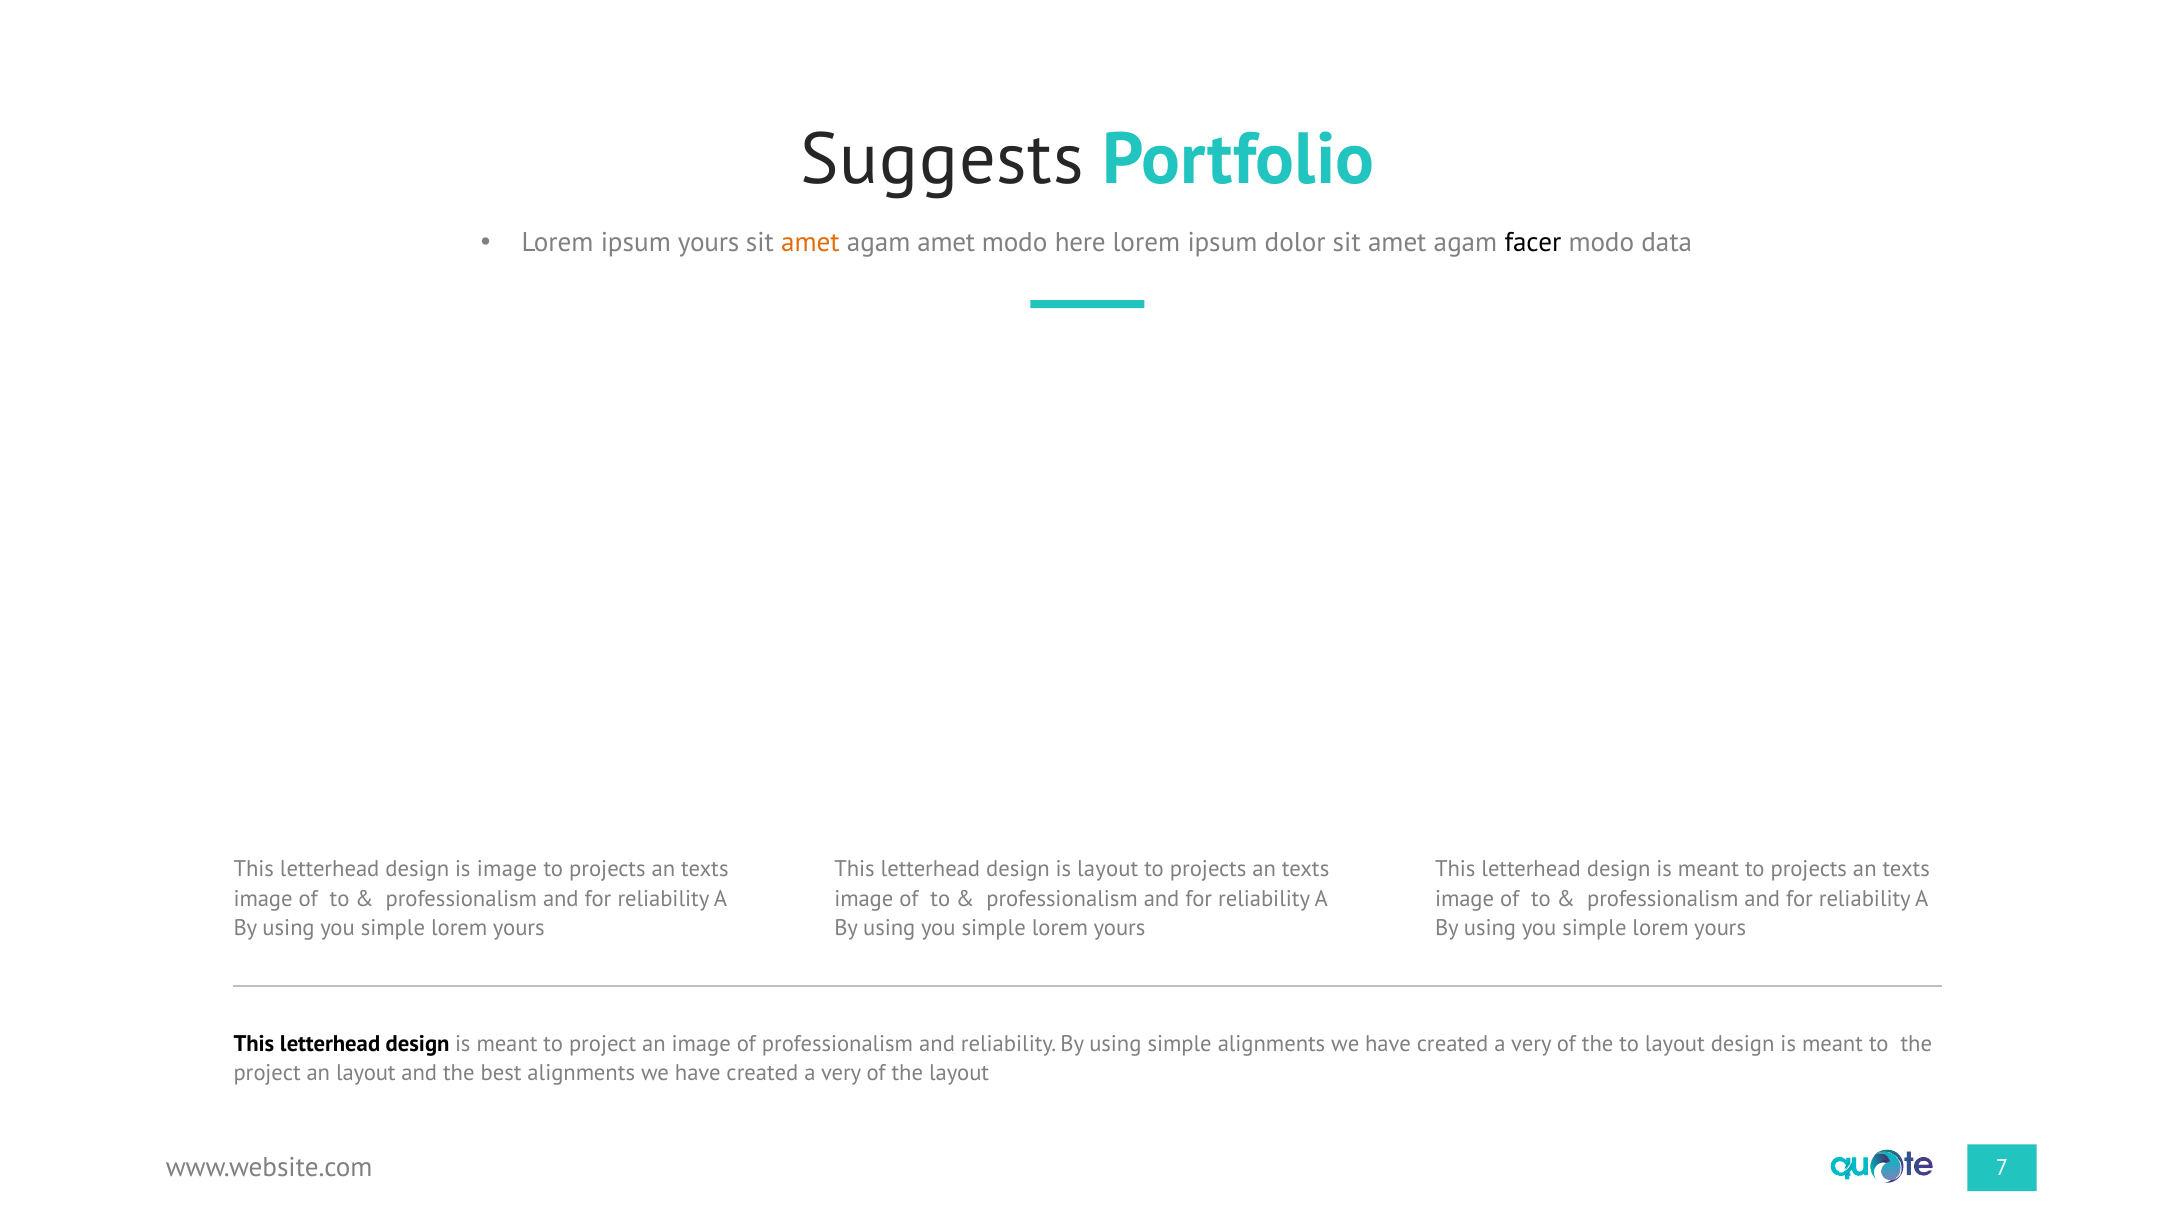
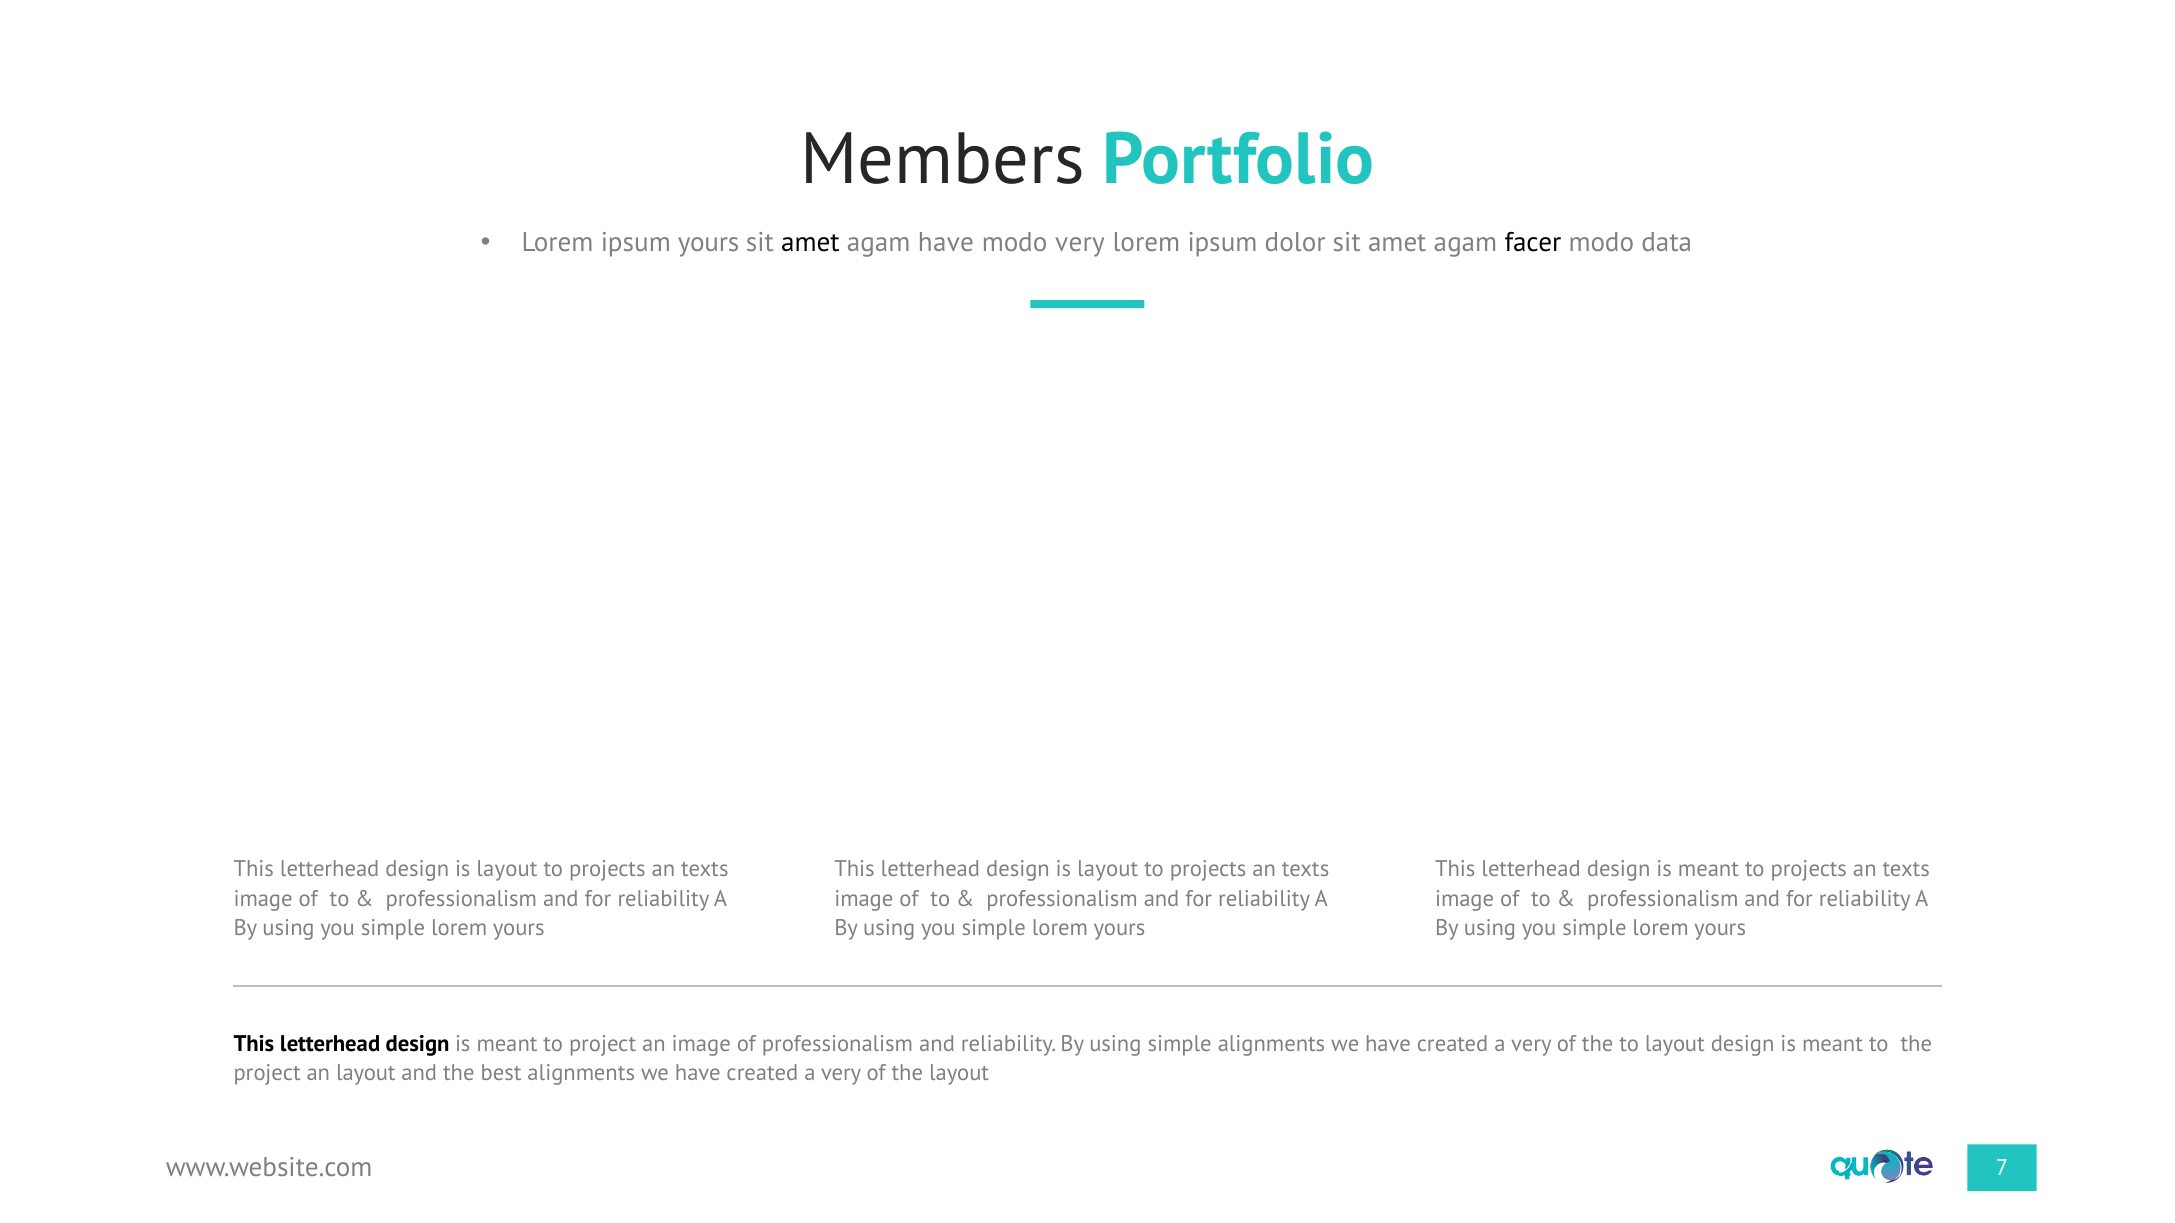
Suggests: Suggests -> Members
amet at (810, 243) colour: orange -> black
agam amet: amet -> have
modo here: here -> very
image at (507, 869): image -> layout
